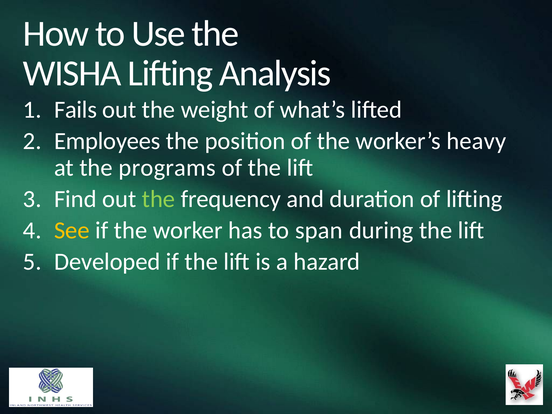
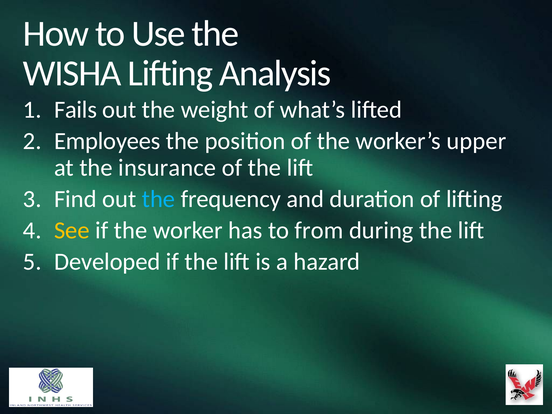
heavy: heavy -> upper
programs: programs -> insurance
the at (158, 199) colour: light green -> light blue
span: span -> from
